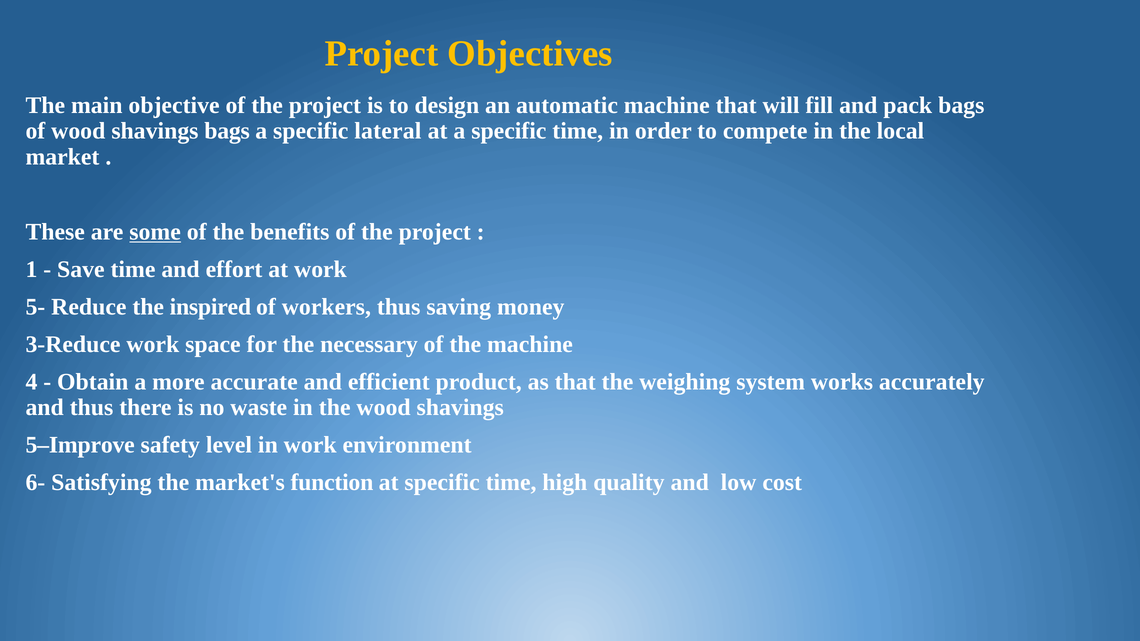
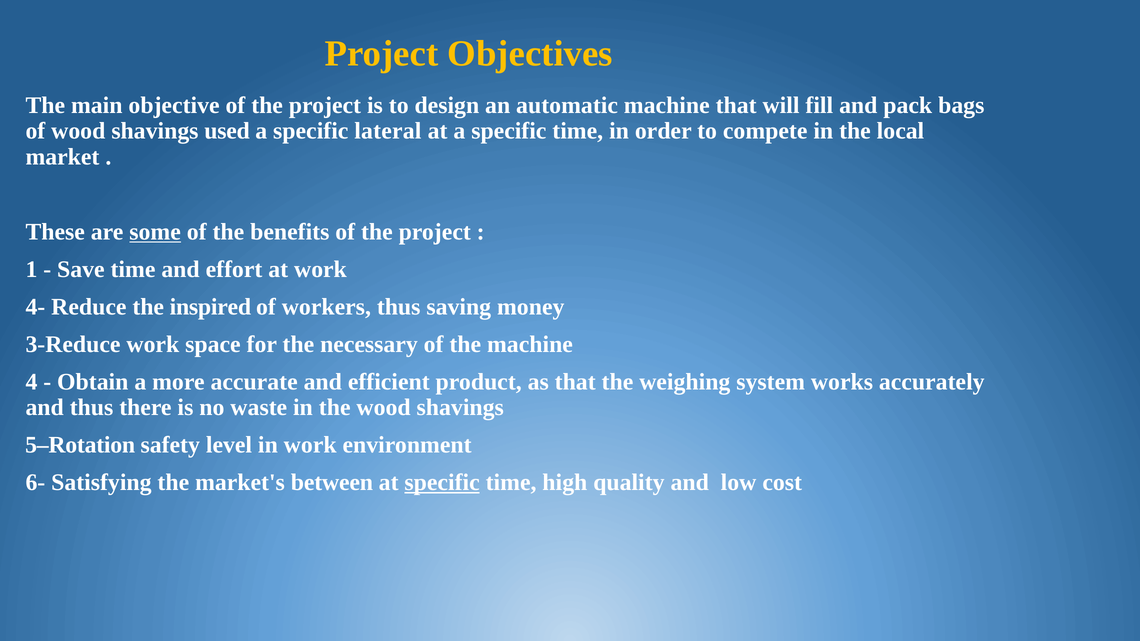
shavings bags: bags -> used
5-: 5- -> 4-
5–Improve: 5–Improve -> 5–Rotation
function: function -> between
specific at (442, 483) underline: none -> present
